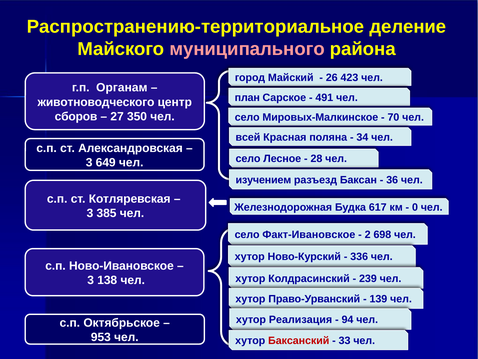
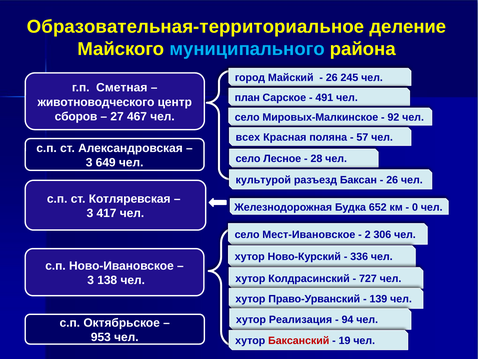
Распространению-территориальное: Распространению-территориальное -> Образовательная-территориальное
муниципального colour: pink -> light blue
423: 423 -> 245
Органам: Органам -> Сметная
350: 350 -> 467
70: 70 -> 92
всей: всей -> всех
34: 34 -> 57
изучением: изучением -> культурой
36 at (392, 180): 36 -> 26
617: 617 -> 652
385: 385 -> 417
Факт-Ивановское: Факт-Ивановское -> Мест-Ивановское
698: 698 -> 306
239: 239 -> 727
33: 33 -> 19
